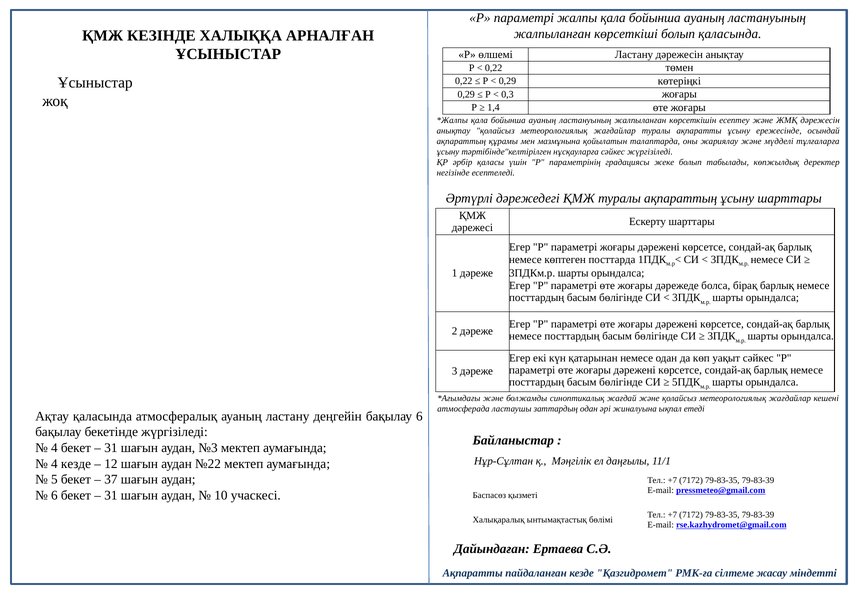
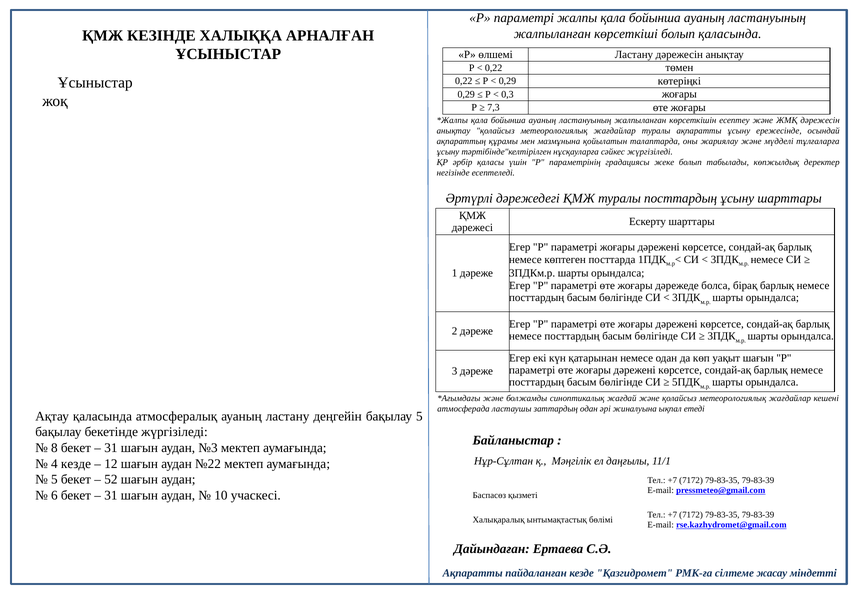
1,4: 1,4 -> 7,3
туралы ақпараттың: ақпараттың -> посттардың
уақыт сәйкес: сәйкес -> шағын
бақылау 6: 6 -> 5
4 at (54, 448): 4 -> 8
37: 37 -> 52
